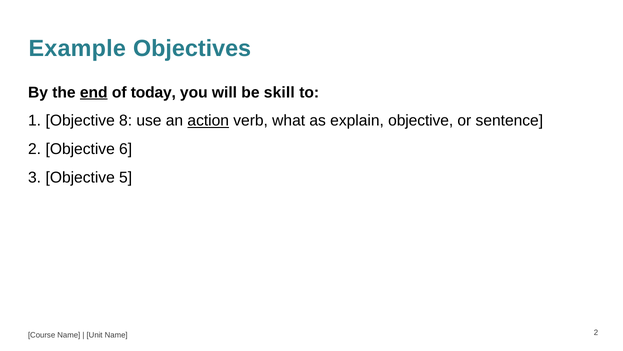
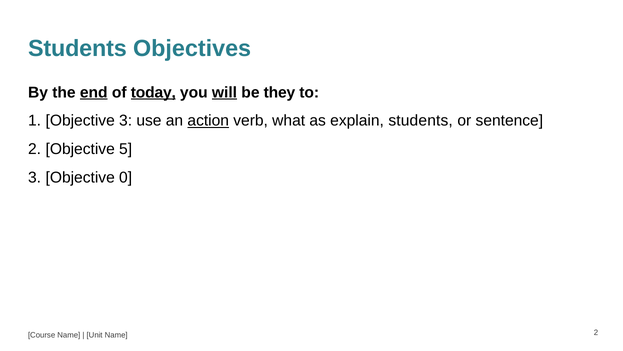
Example at (77, 48): Example -> Students
today underline: none -> present
will underline: none -> present
skill: skill -> they
Objective 8: 8 -> 3
explain objective: objective -> students
6: 6 -> 5
5: 5 -> 0
